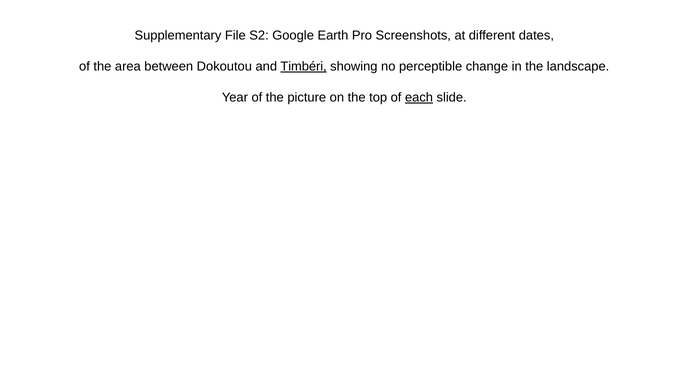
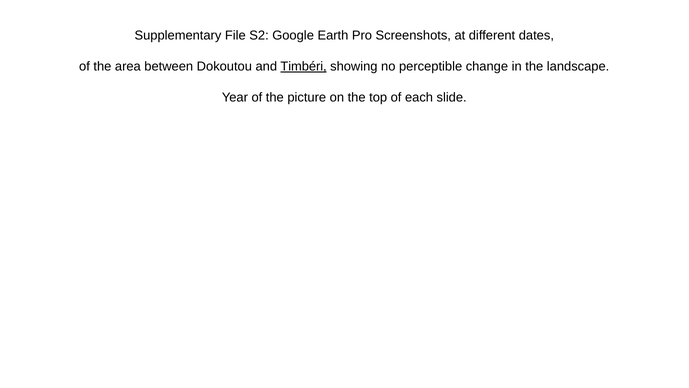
each underline: present -> none
